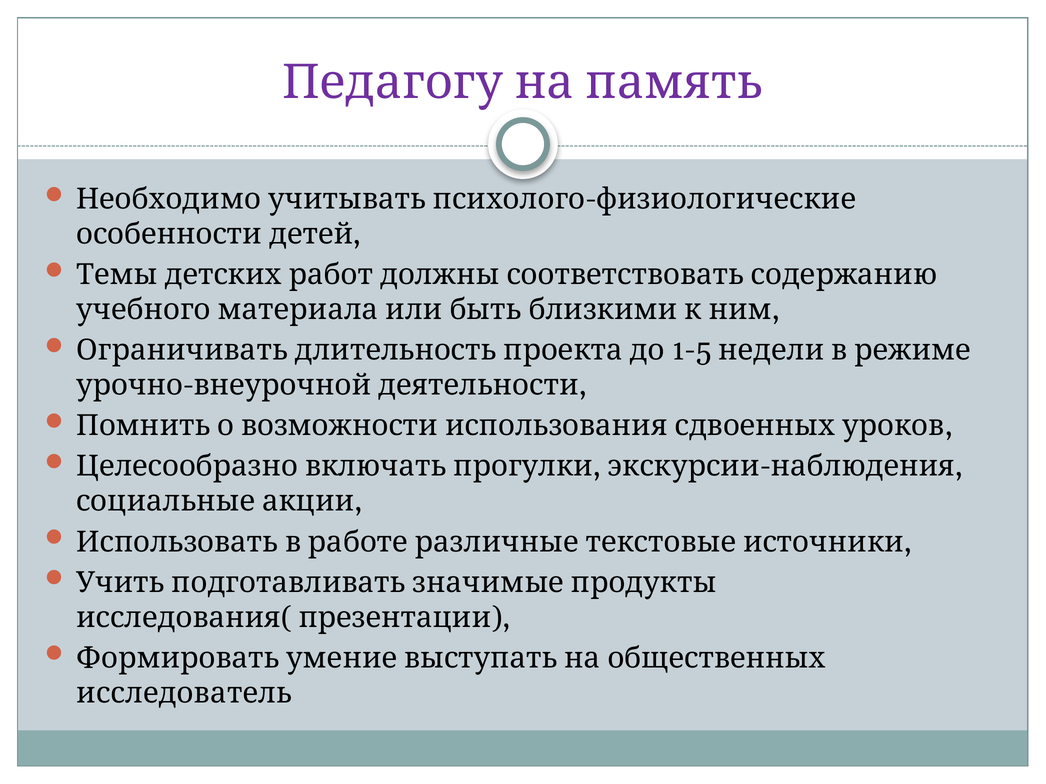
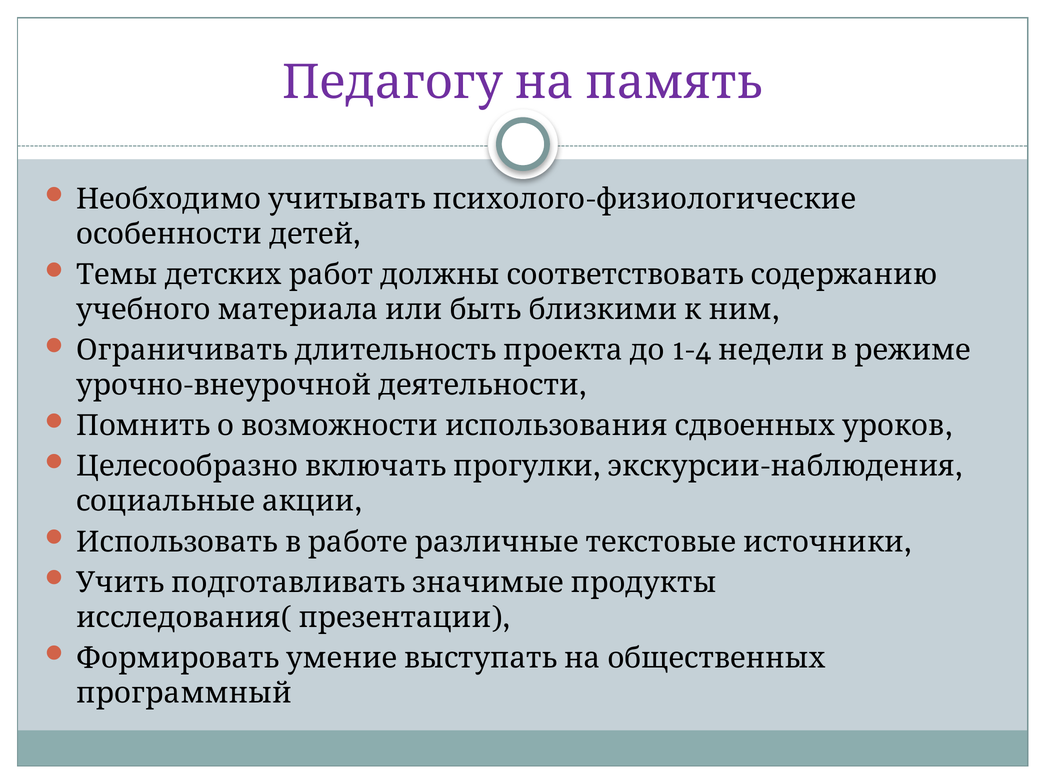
1-5: 1-5 -> 1-4
исследователь: исследователь -> программный
